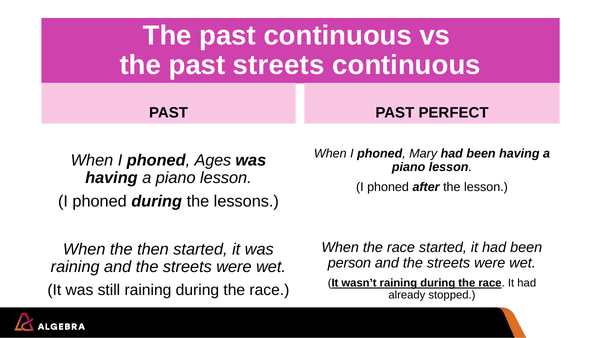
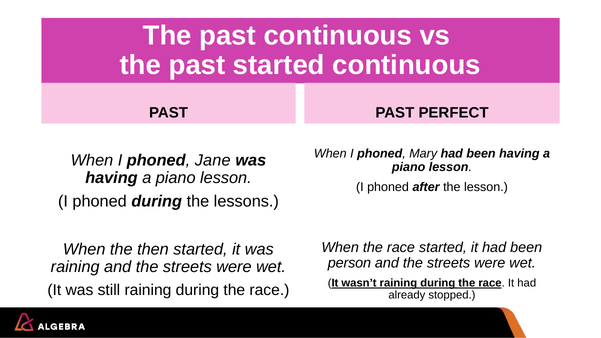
past streets: streets -> started
Ages: Ages -> Jane
